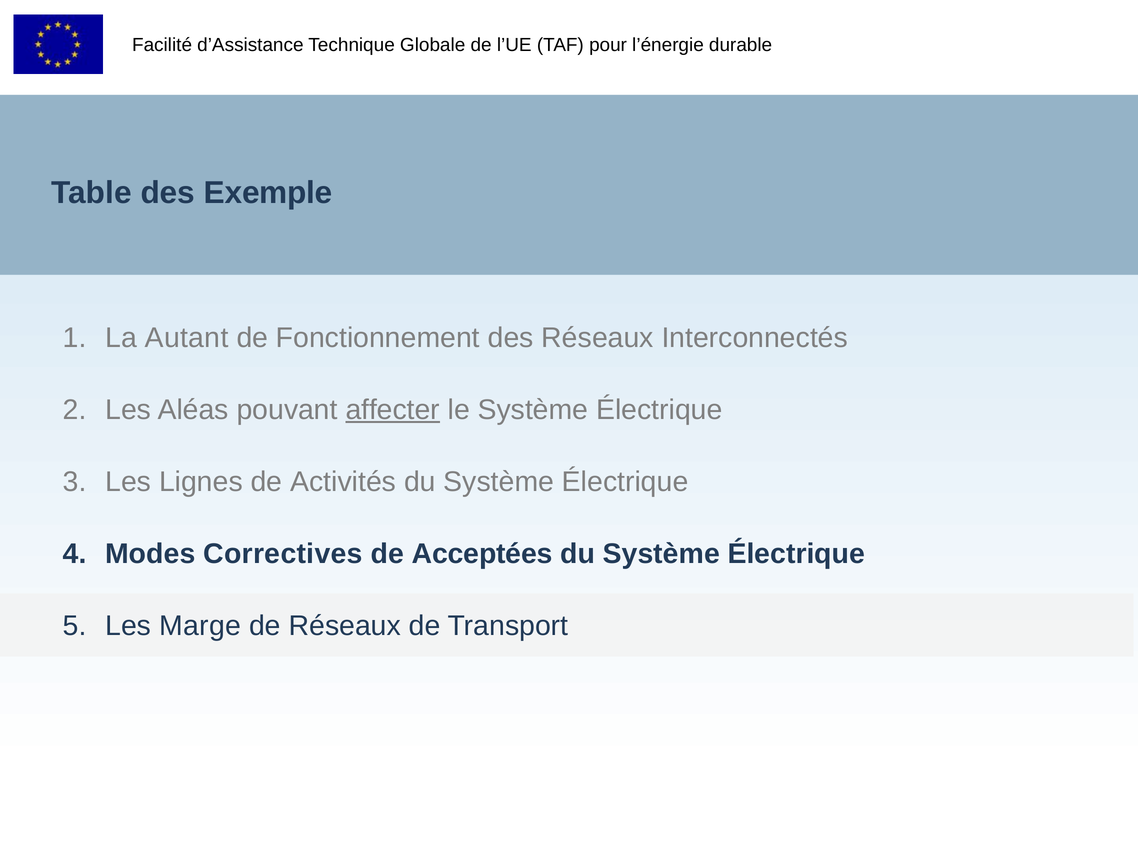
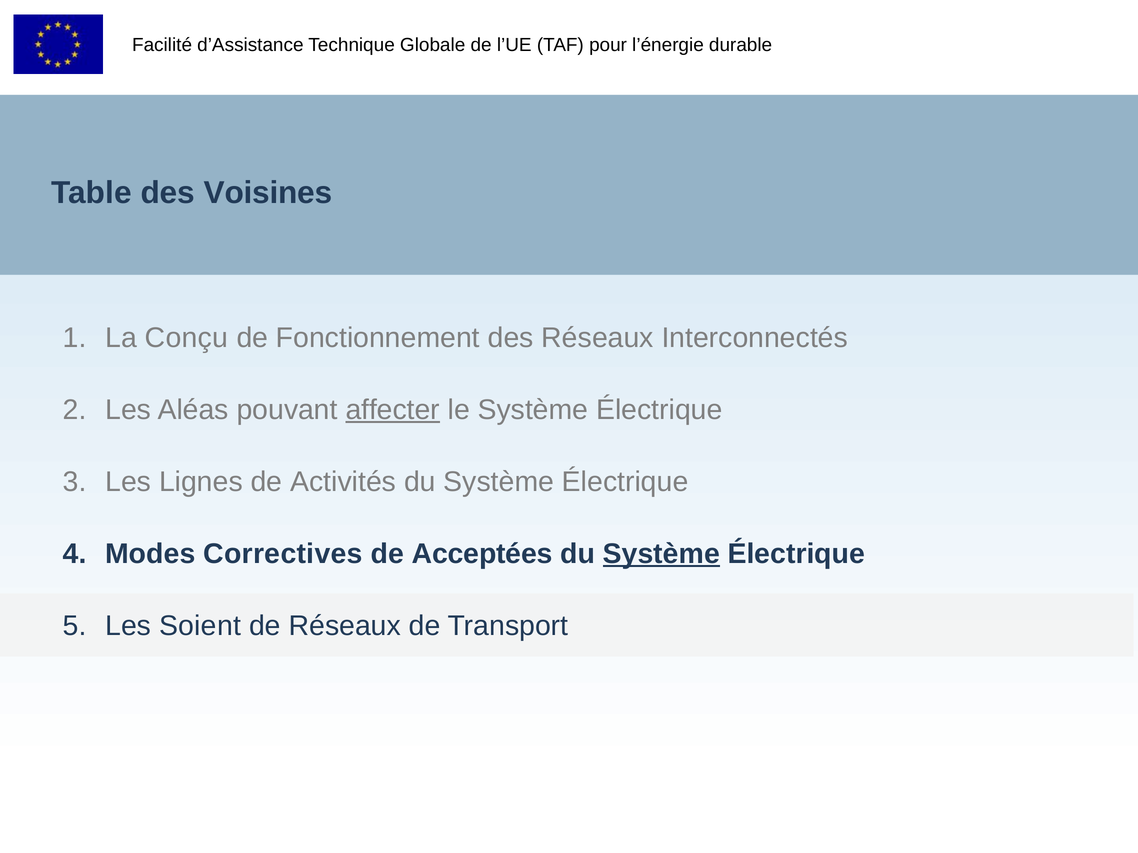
Exemple: Exemple -> Voisines
Autant: Autant -> Conçu
Système at (661, 554) underline: none -> present
Marge: Marge -> Soient
